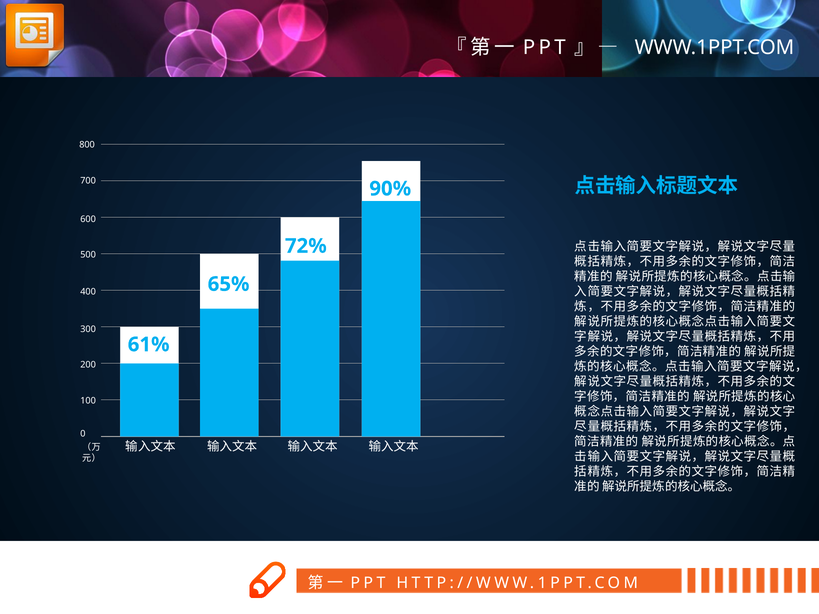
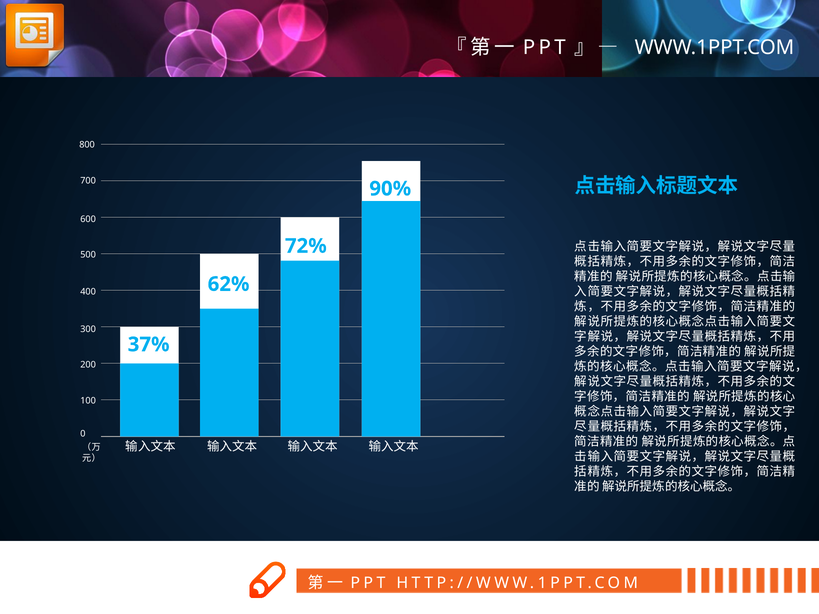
65%: 65% -> 62%
61%: 61% -> 37%
